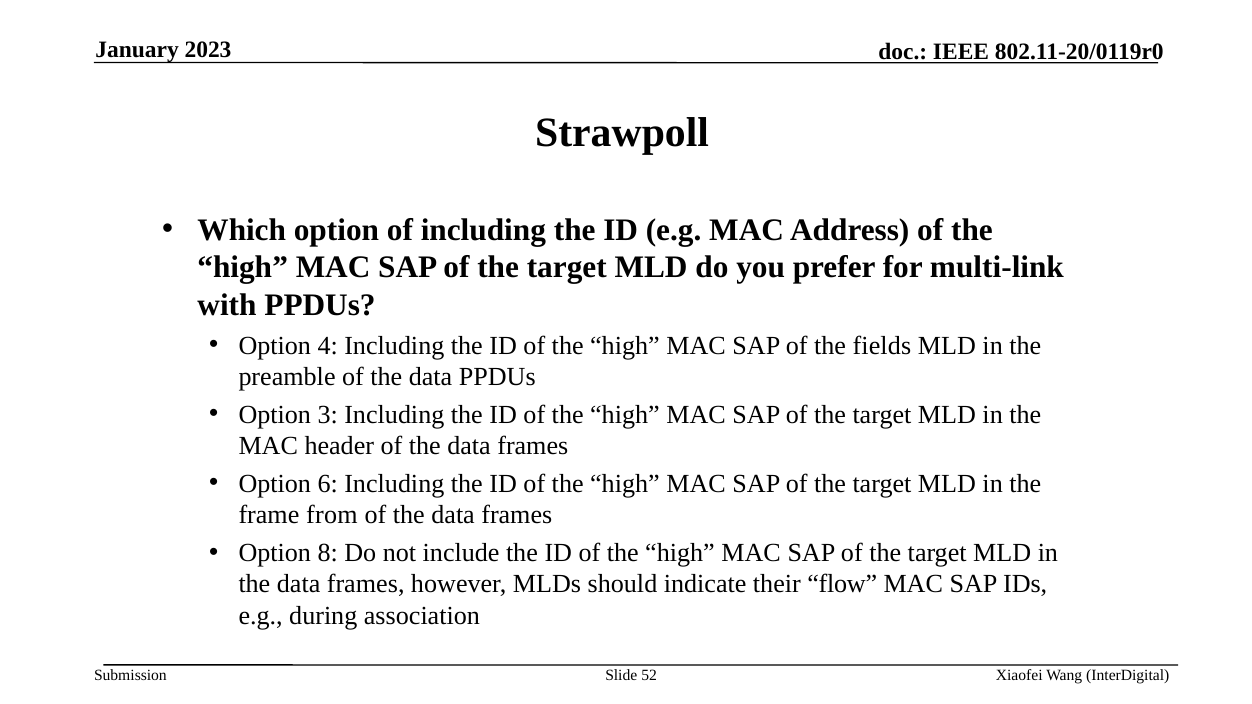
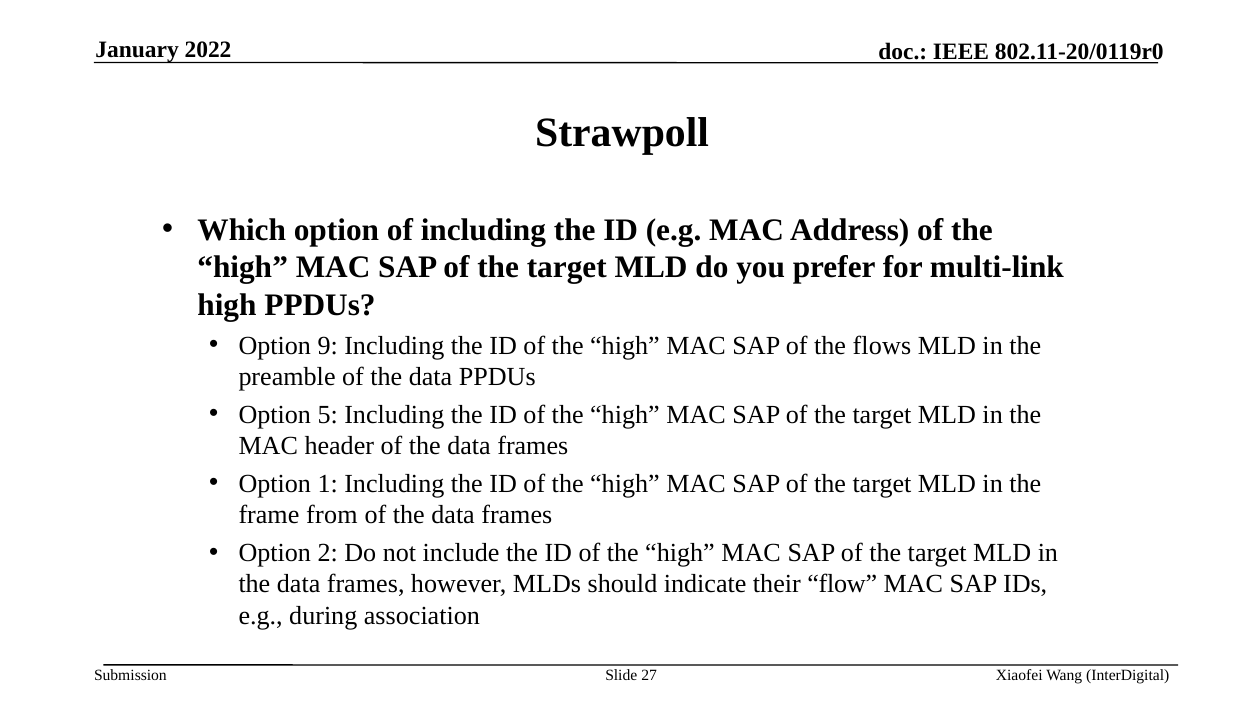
2023: 2023 -> 2022
with at (227, 305): with -> high
4: 4 -> 9
fields: fields -> flows
3: 3 -> 5
6: 6 -> 1
8: 8 -> 2
52: 52 -> 27
